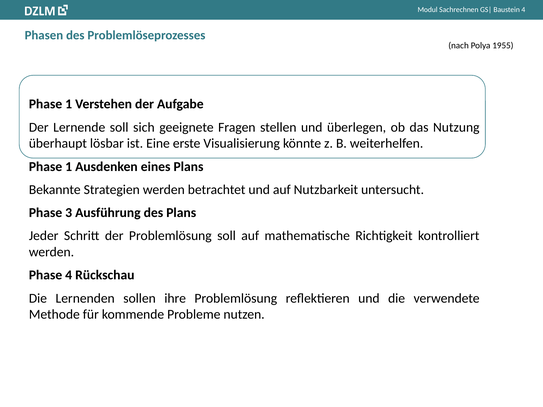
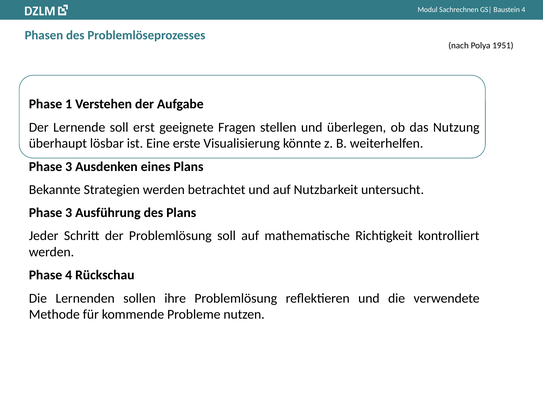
1955: 1955 -> 1951
sich: sich -> erst
1 at (69, 167): 1 -> 3
